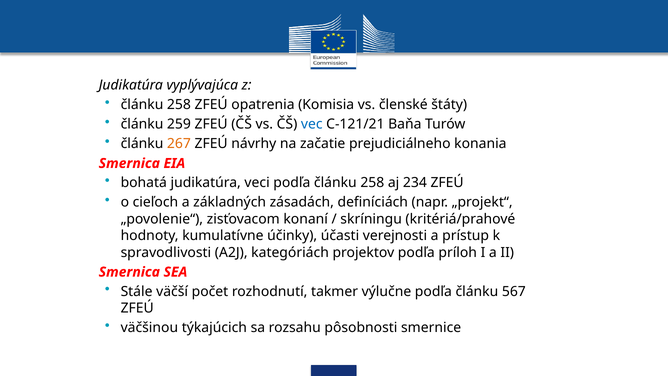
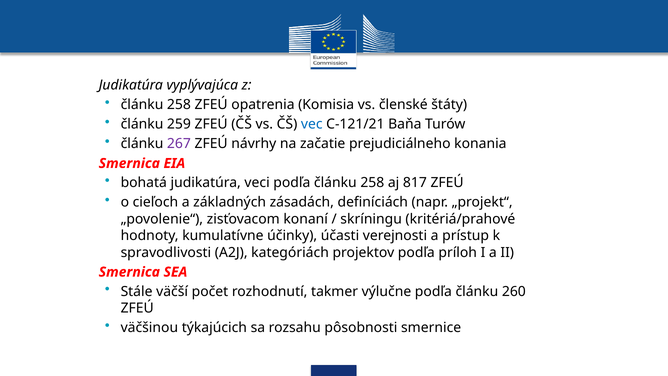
267 colour: orange -> purple
234: 234 -> 817
567: 567 -> 260
